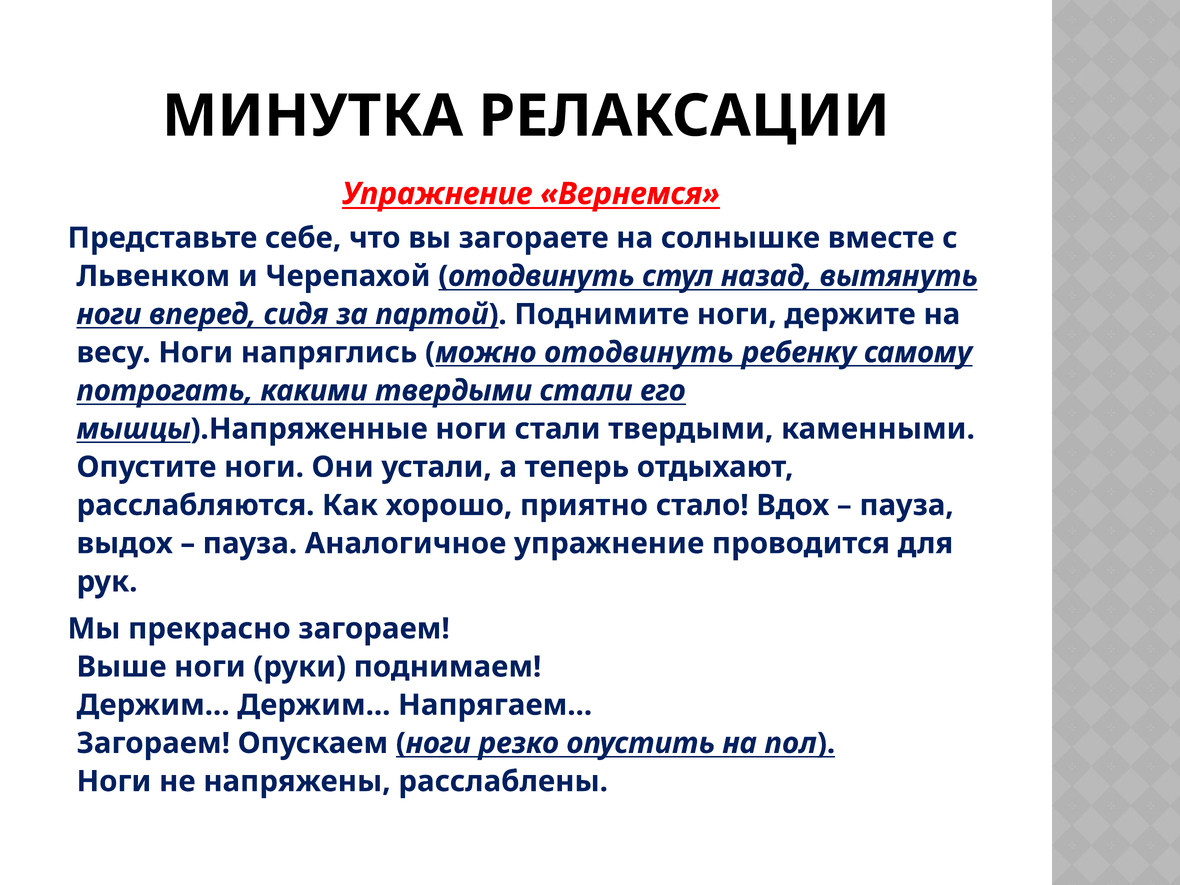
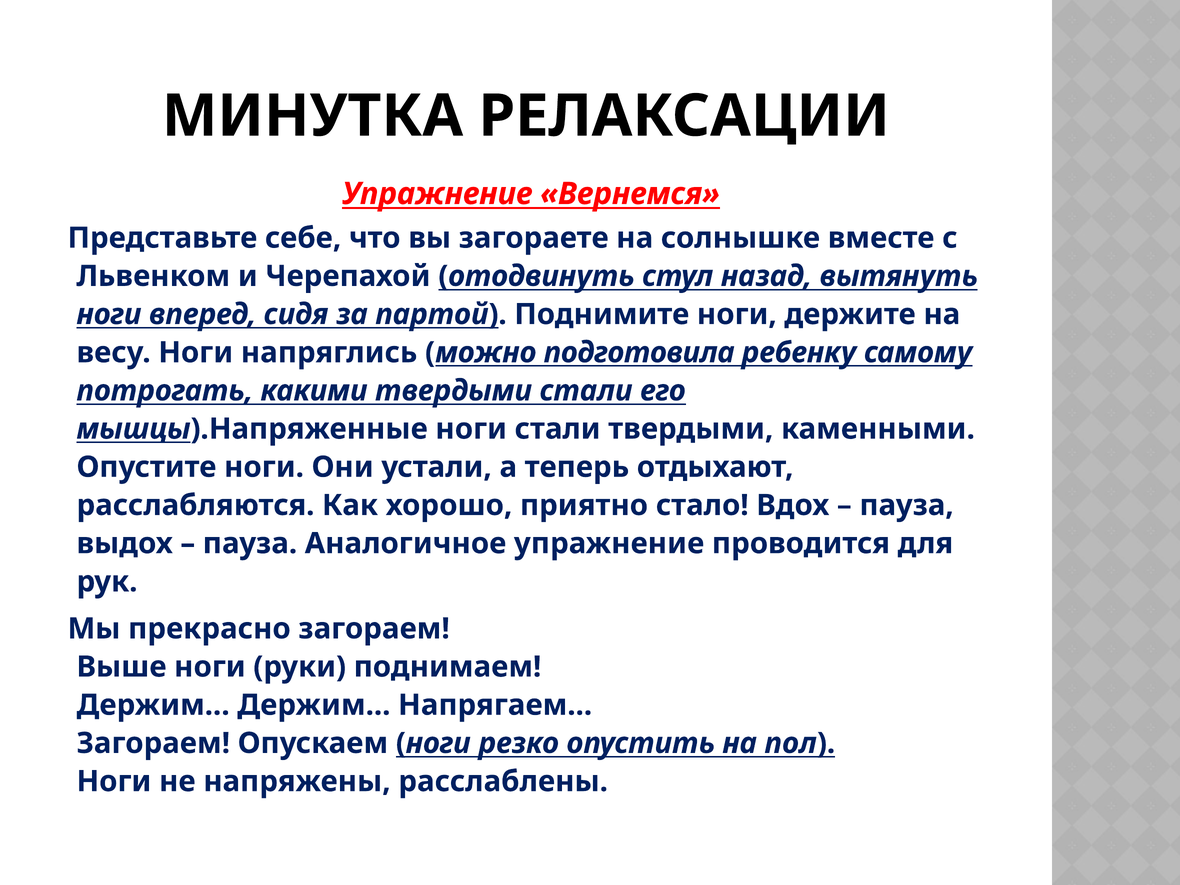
можно отодвинуть: отодвинуть -> подготовила
